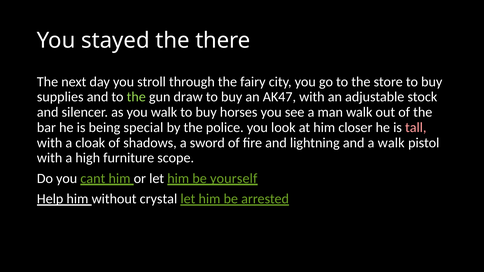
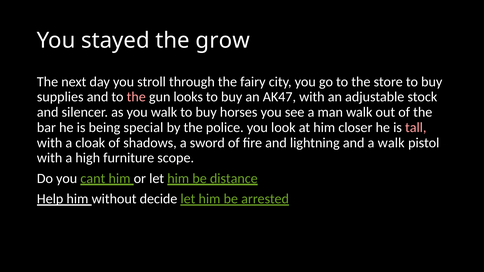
there: there -> grow
the at (136, 97) colour: light green -> pink
draw: draw -> looks
yourself: yourself -> distance
crystal: crystal -> decide
